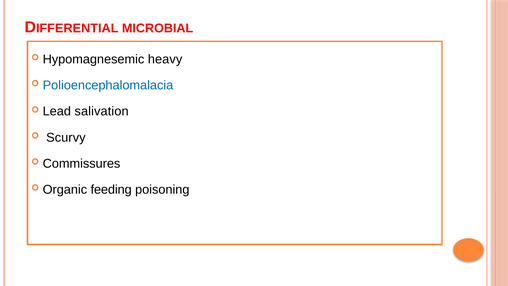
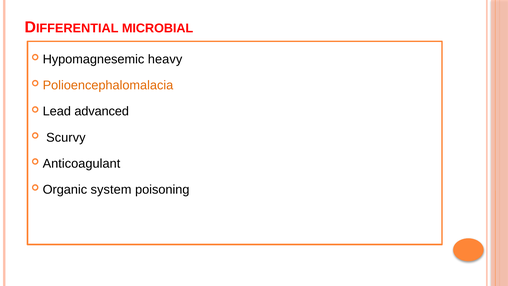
Polioencephalomalacia colour: blue -> orange
salivation: salivation -> advanced
Commissures: Commissures -> Anticoagulant
feeding: feeding -> system
